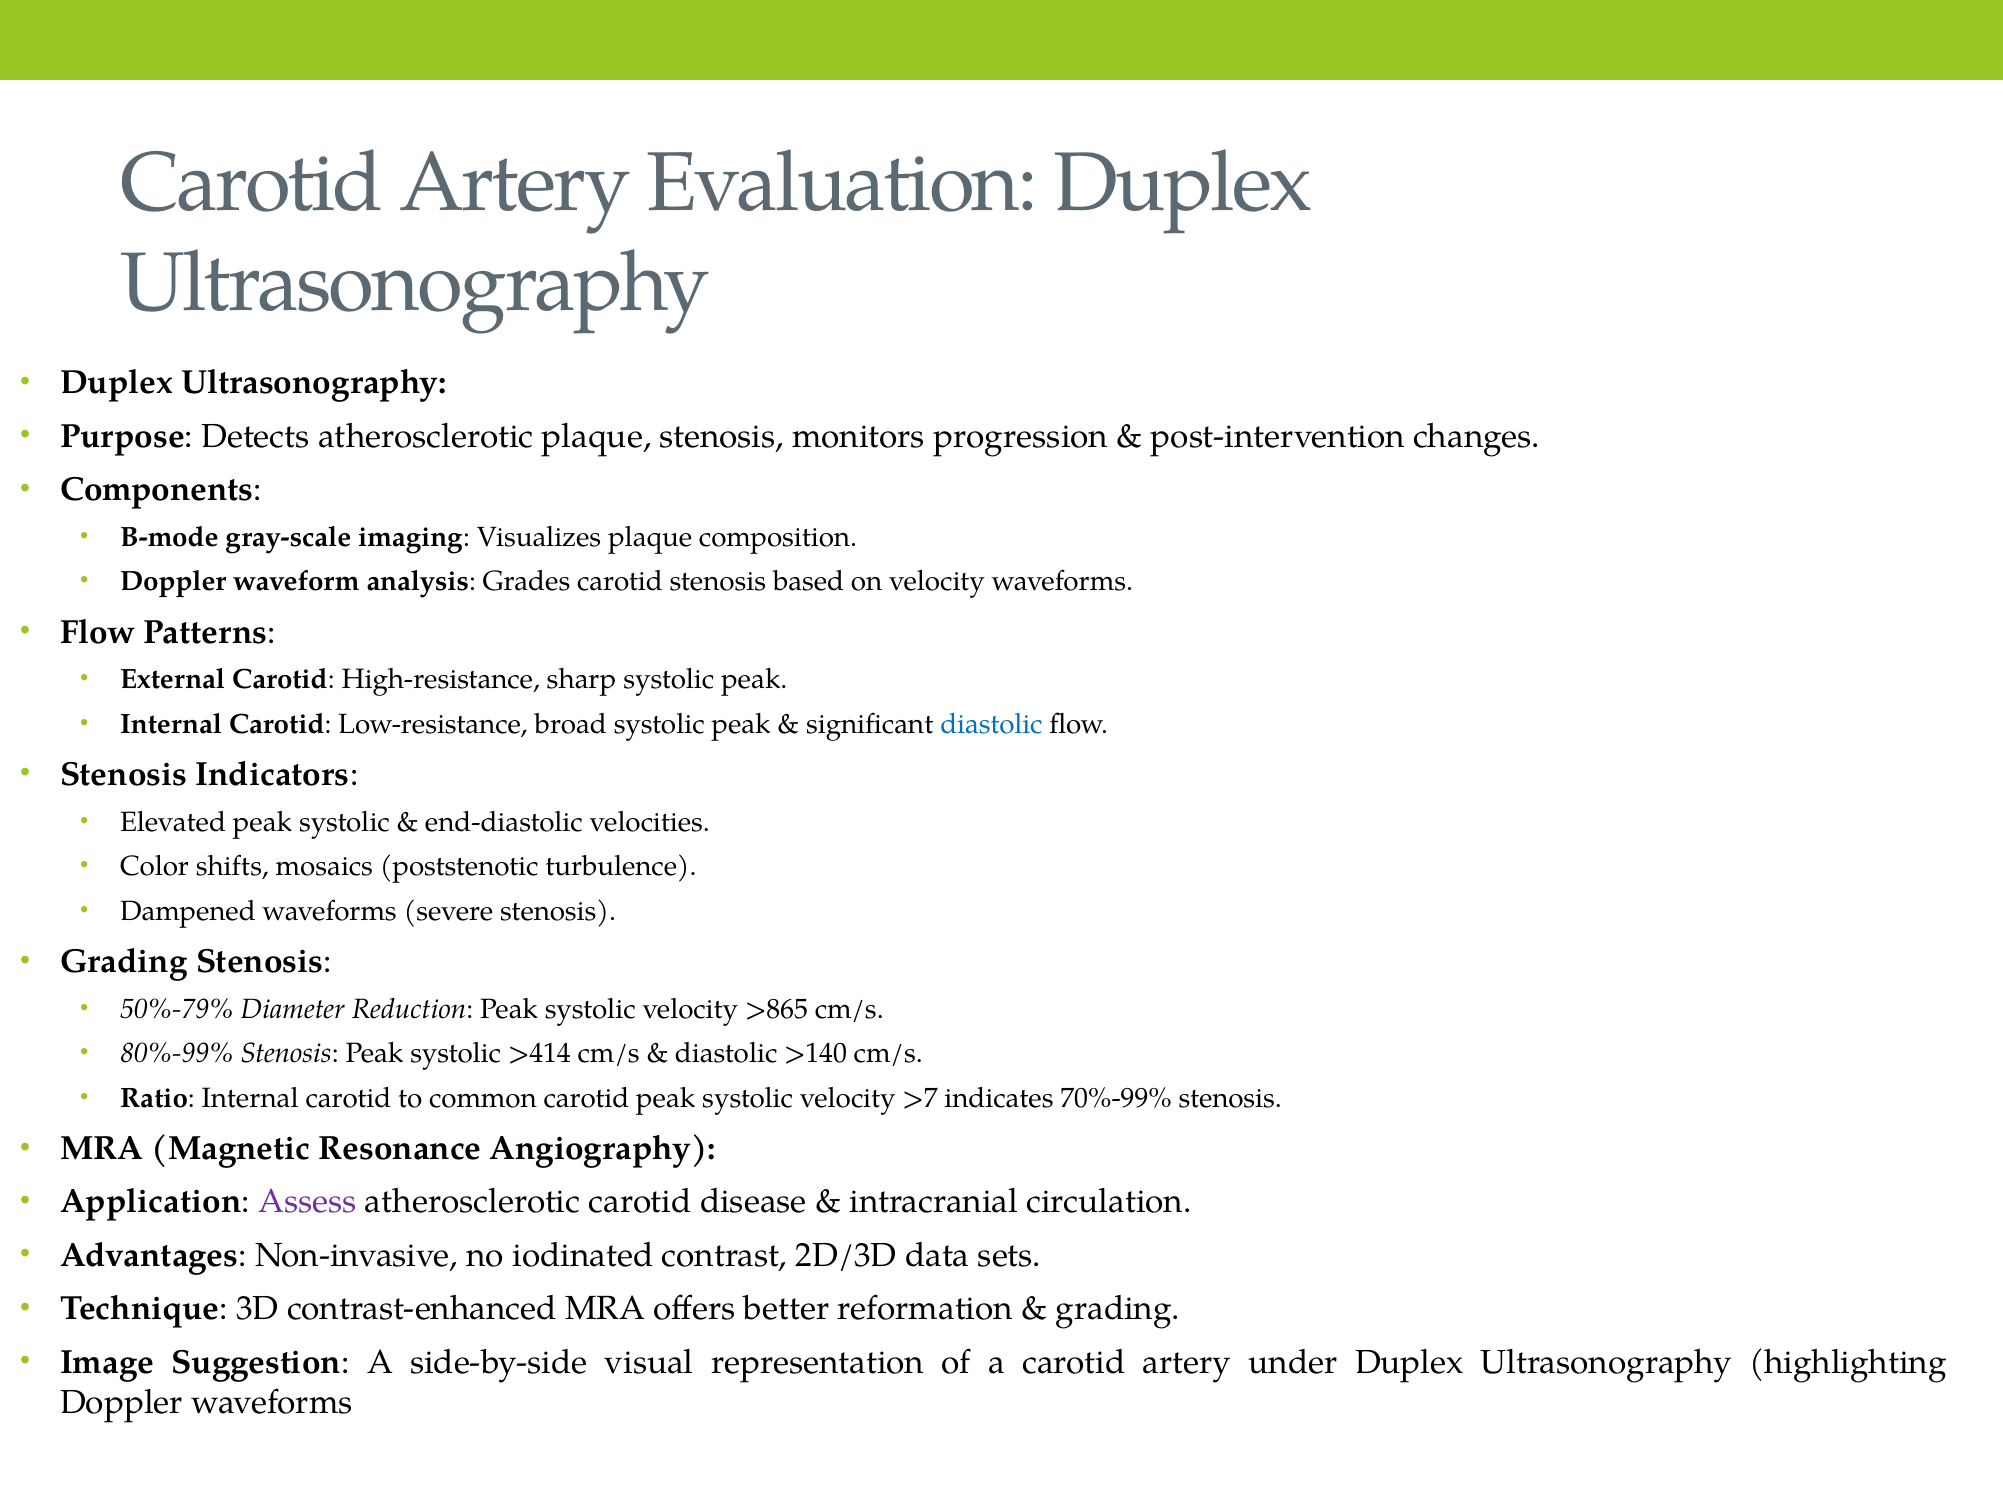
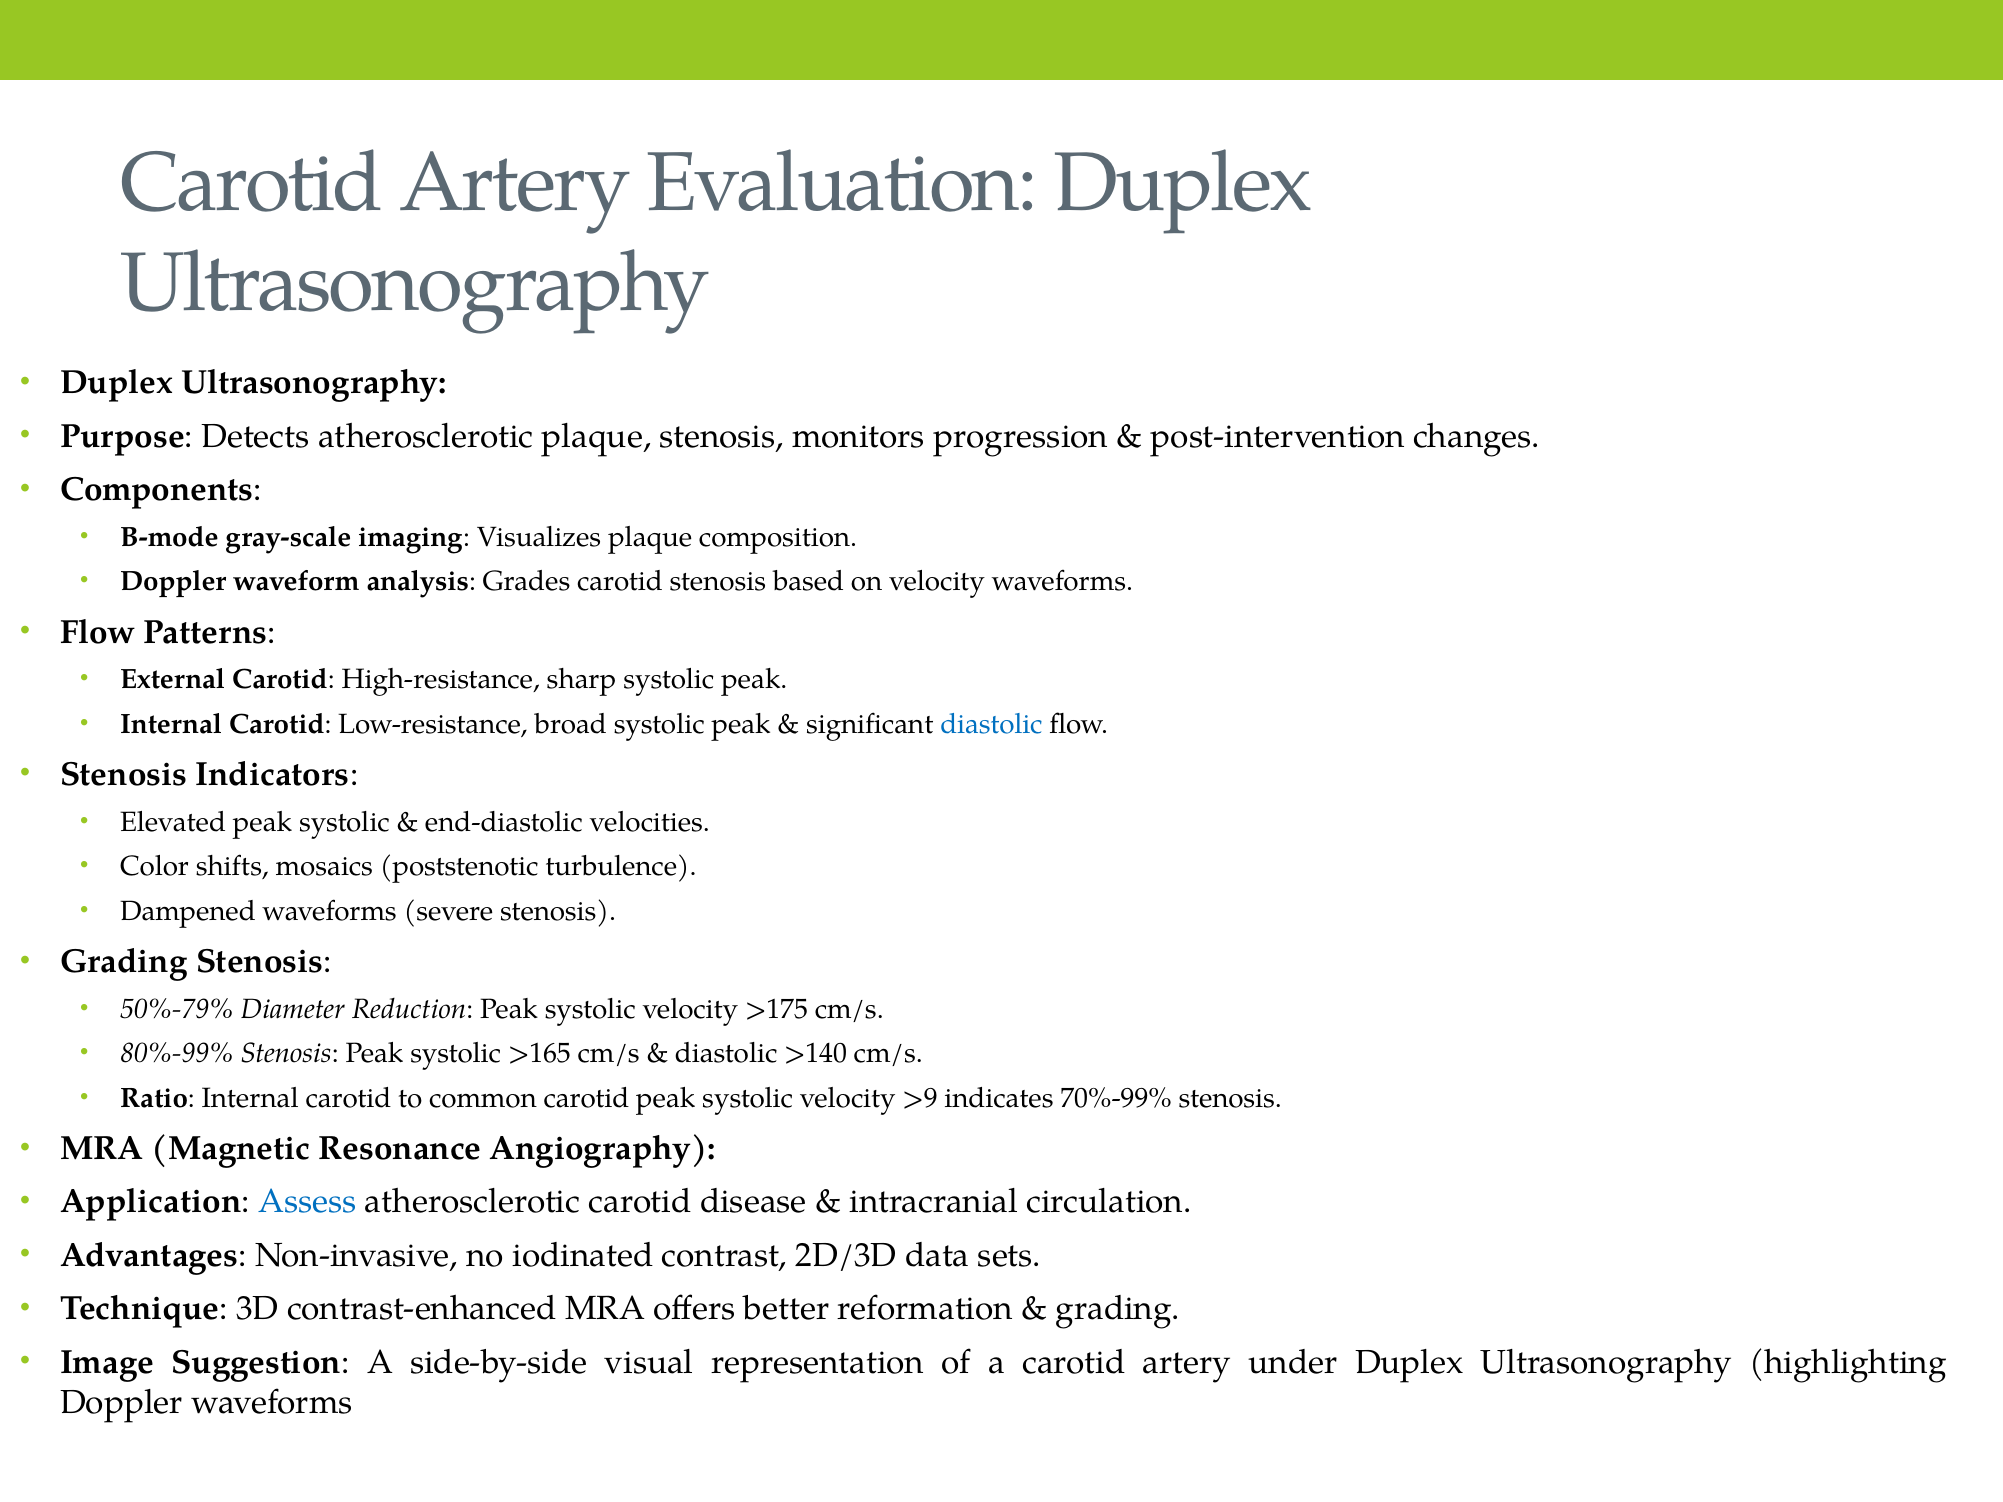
>865: >865 -> >175
>414: >414 -> >165
>7: >7 -> >9
Assess colour: purple -> blue
